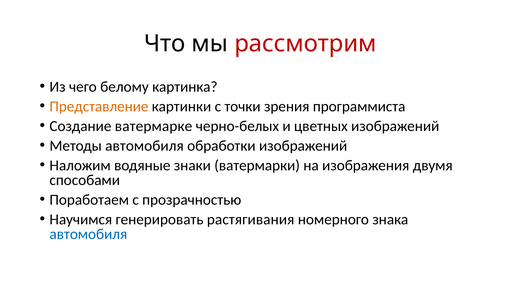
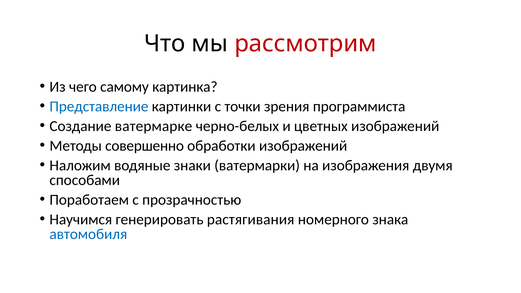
белому: белому -> самому
Представление colour: orange -> blue
Методы автомобиля: автомобиля -> совершенно
